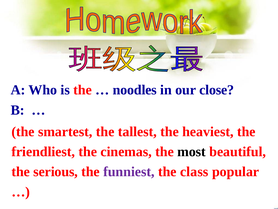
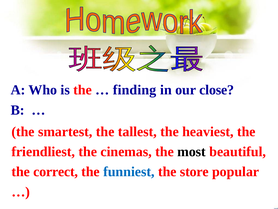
noodles: noodles -> finding
serious: serious -> correct
funniest colour: purple -> blue
class: class -> store
